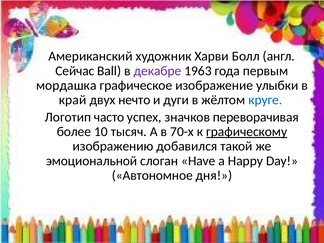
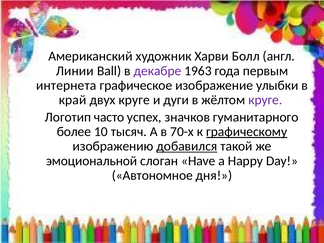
Сейчас: Сейчас -> Линии
мордашка: мордашка -> интернета
двух нечто: нечто -> круге
круге at (265, 100) colour: blue -> purple
переворачивая: переворачивая -> гуманитарного
добавился underline: none -> present
